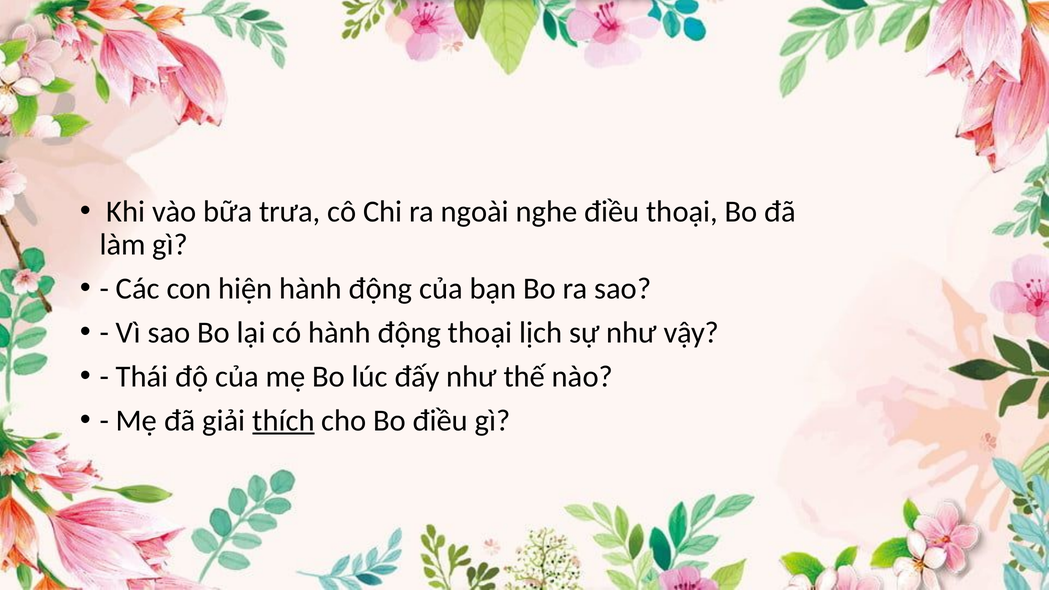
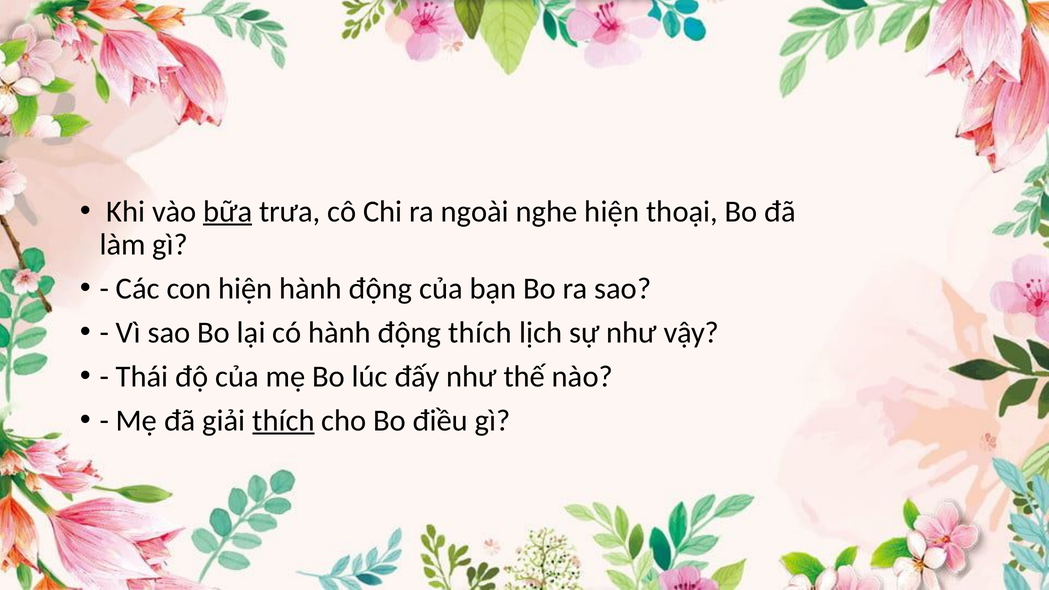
bữa underline: none -> present
nghe điều: điều -> hiện
động thoại: thoại -> thích
